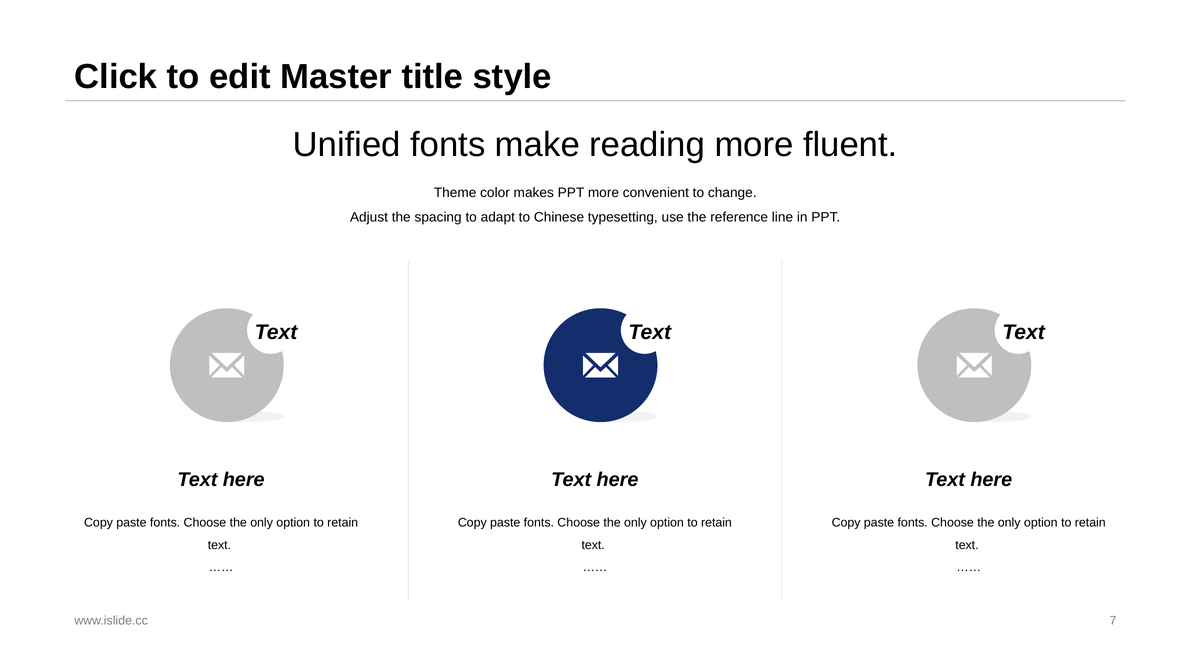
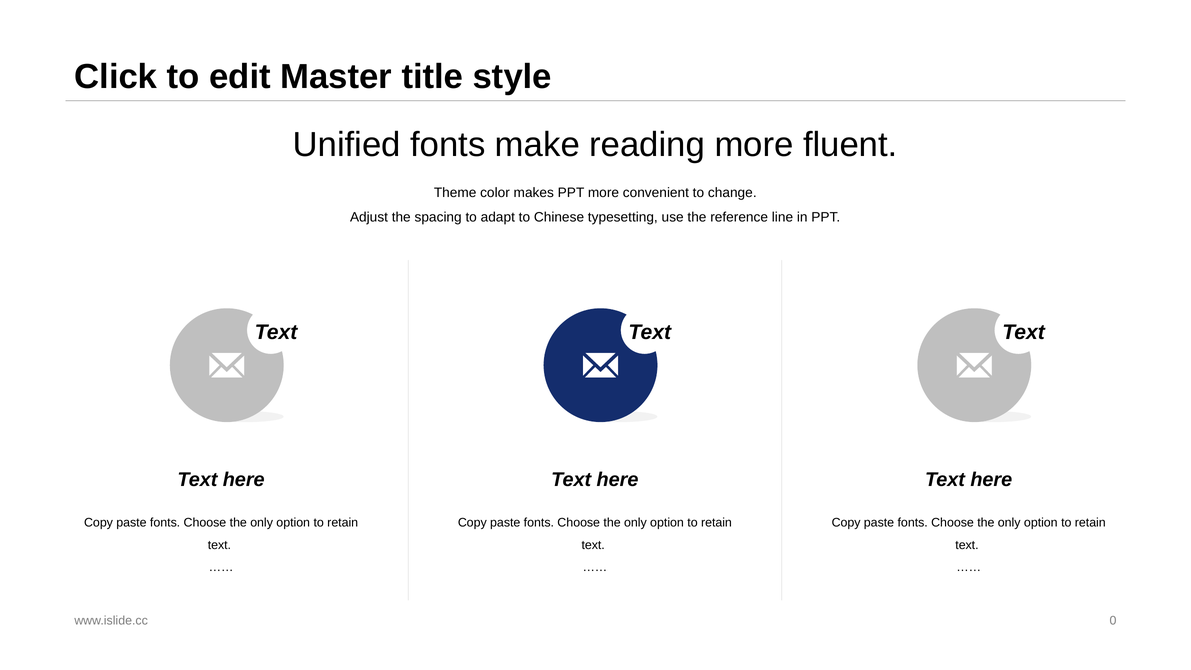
7: 7 -> 0
